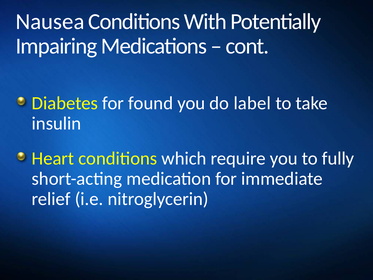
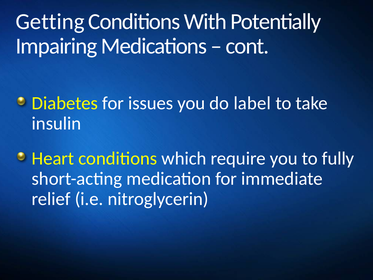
Nausea: Nausea -> Getting
found: found -> issues
